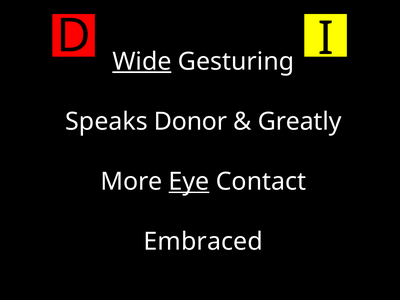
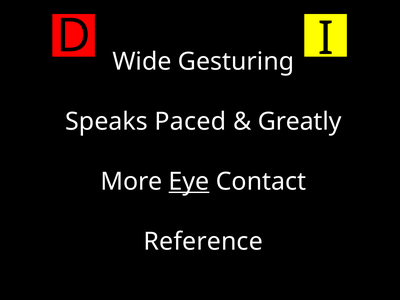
Wide underline: present -> none
Donor: Donor -> Paced
Embraced: Embraced -> Reference
